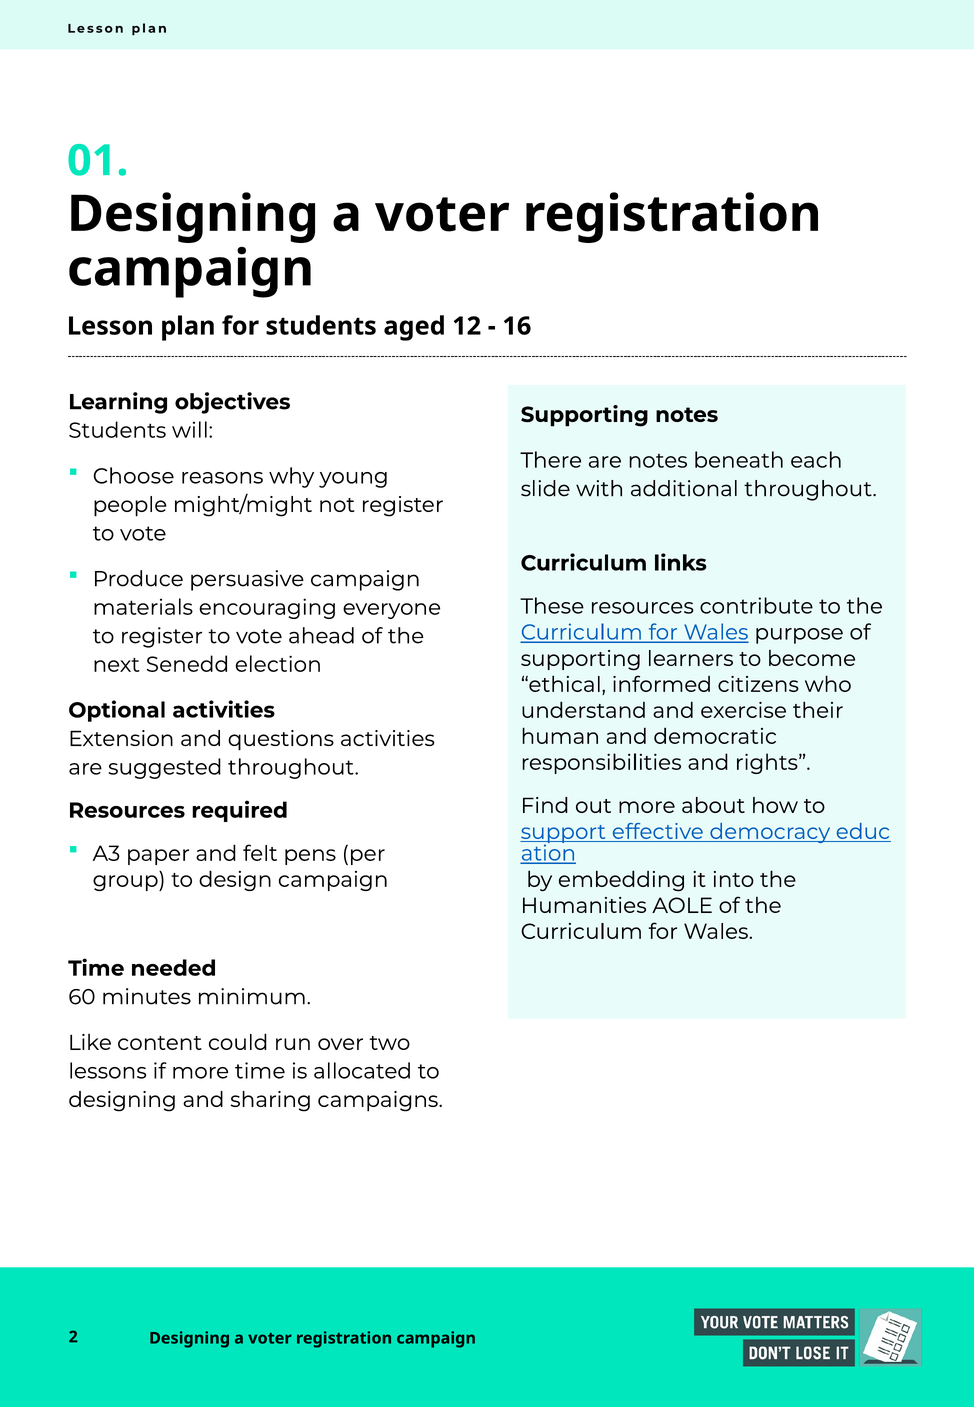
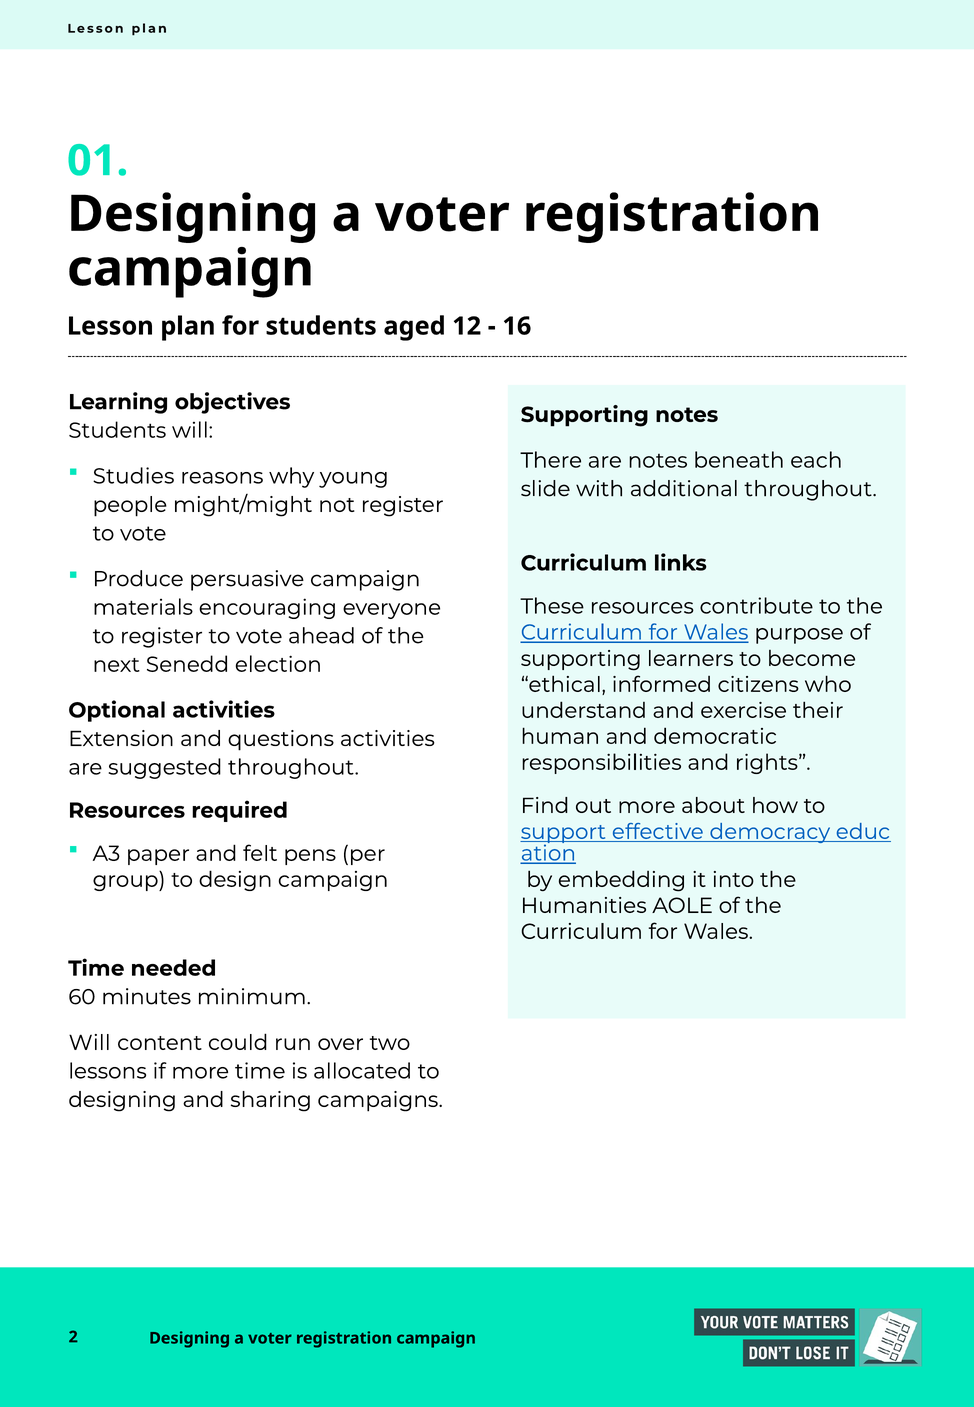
Choose: Choose -> Studies
Like at (90, 1043): Like -> Will
